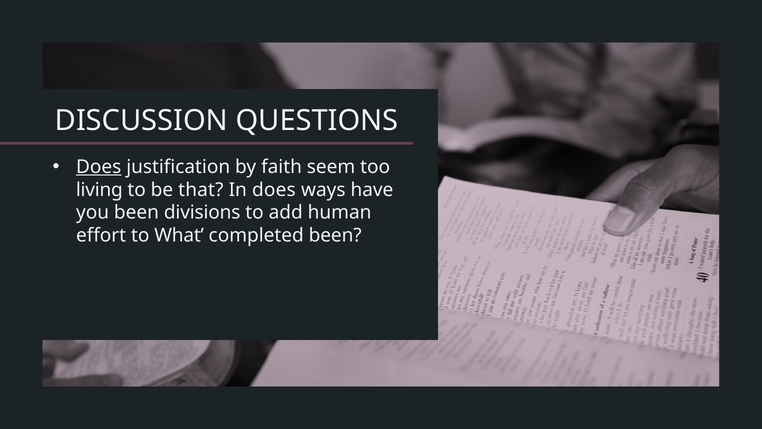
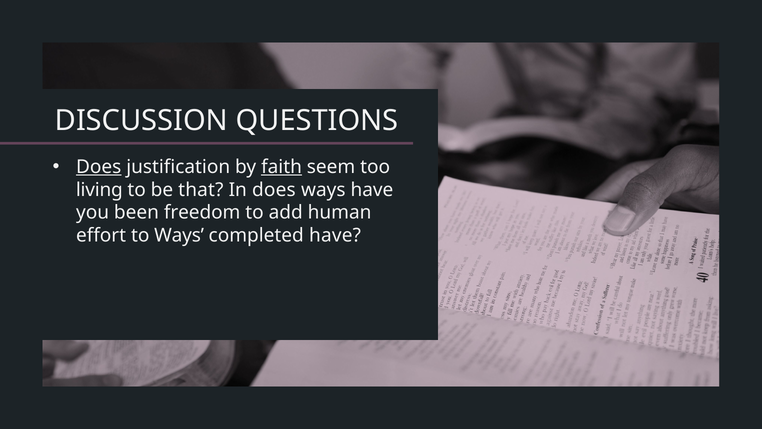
faith underline: none -> present
divisions: divisions -> freedom
to What: What -> Ways
completed been: been -> have
